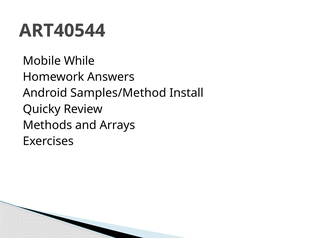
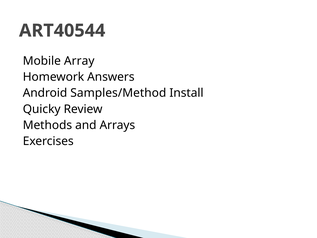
While: While -> Array
